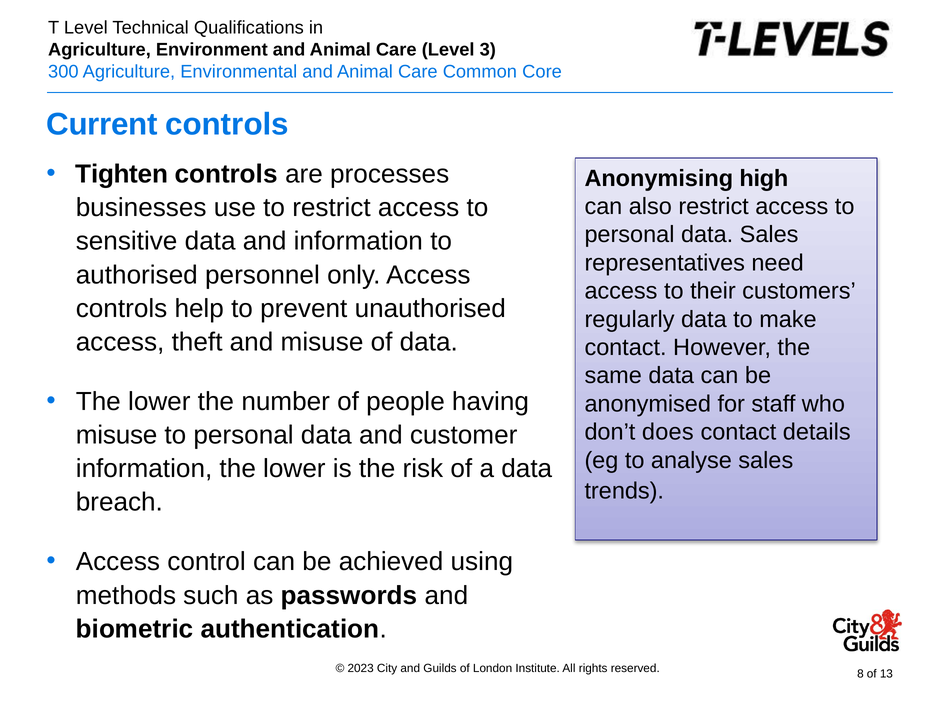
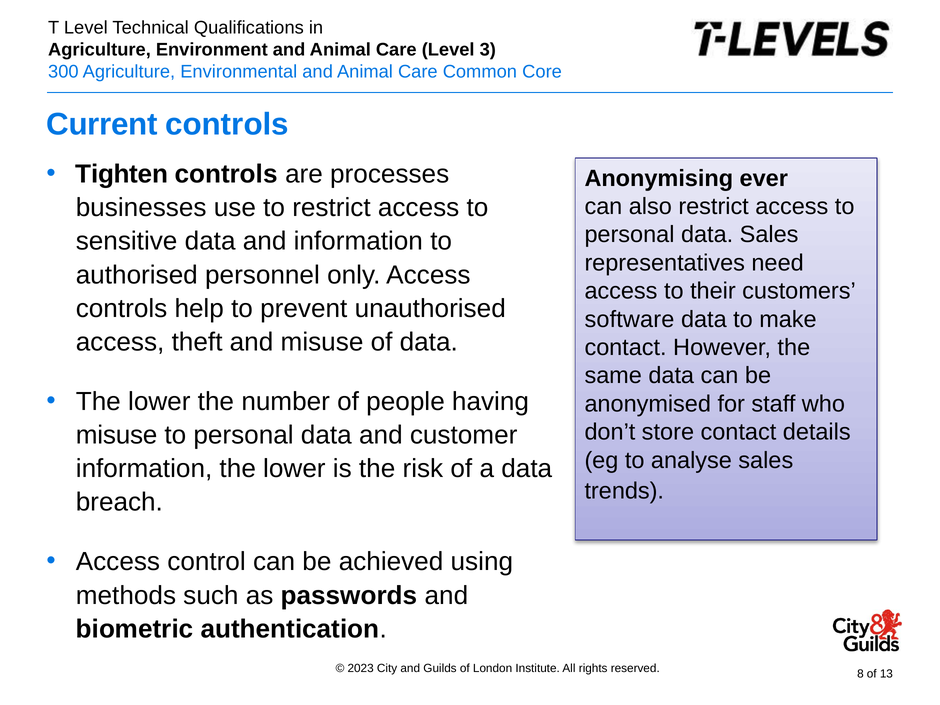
high: high -> ever
regularly: regularly -> software
does: does -> store
